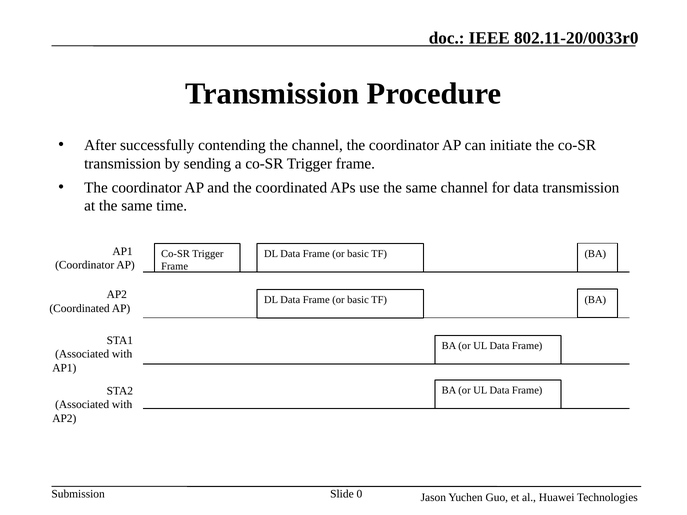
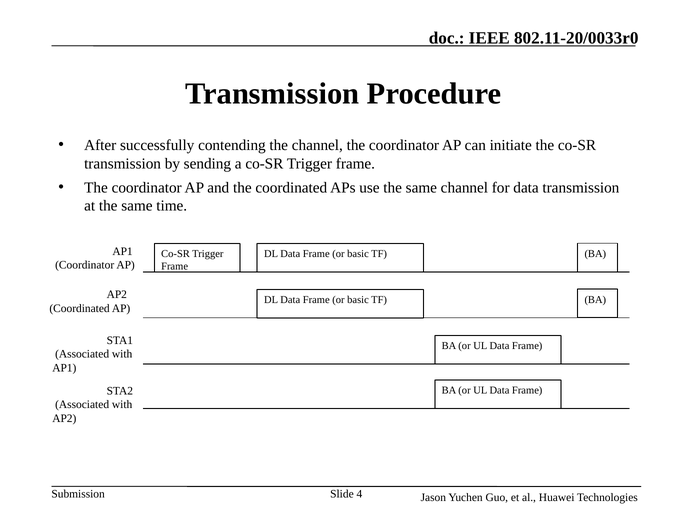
0: 0 -> 4
